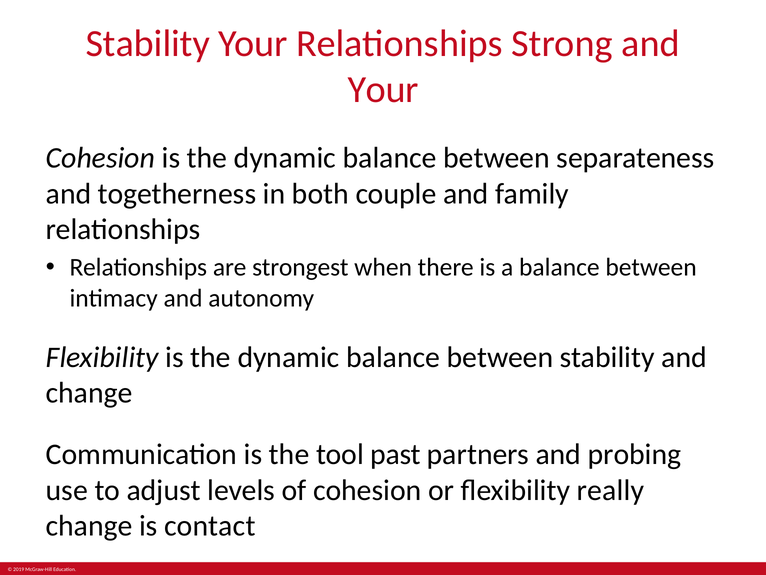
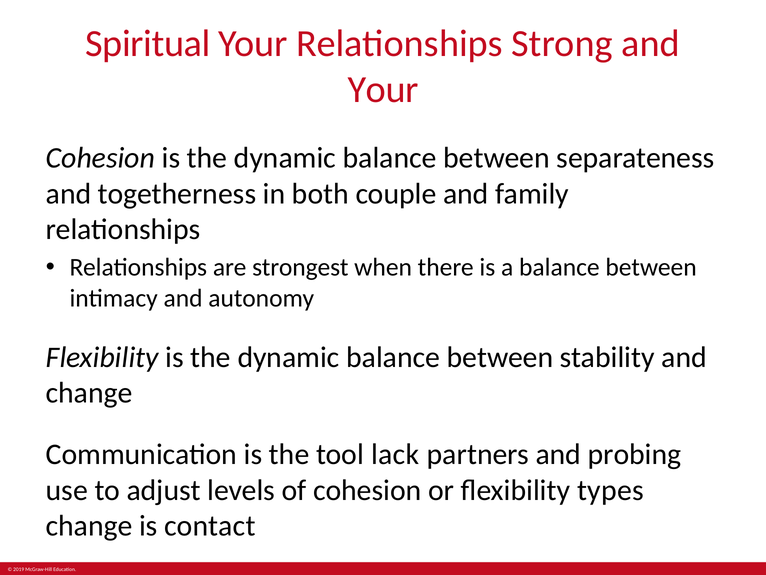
Stability at (148, 44): Stability -> Spiritual
past: past -> lack
really: really -> types
